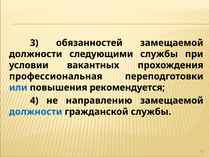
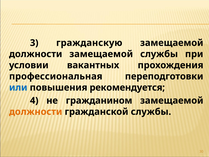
обязанностей: обязанностей -> гражданскую
должности следующими: следующими -> замещаемой
направлению: направлению -> гражданином
должности at (36, 112) colour: blue -> orange
